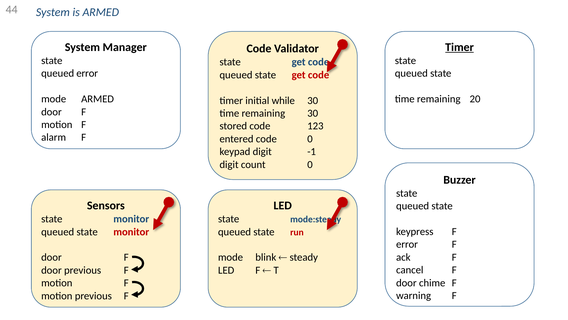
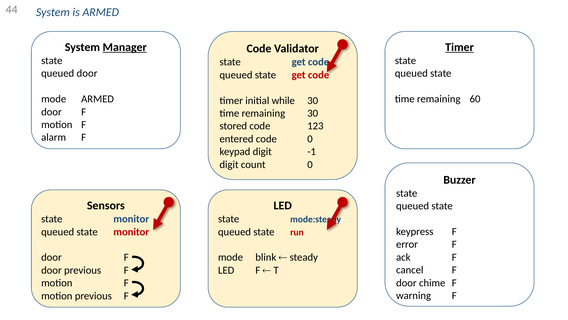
Manager underline: none -> present
queued error: error -> door
20: 20 -> 60
